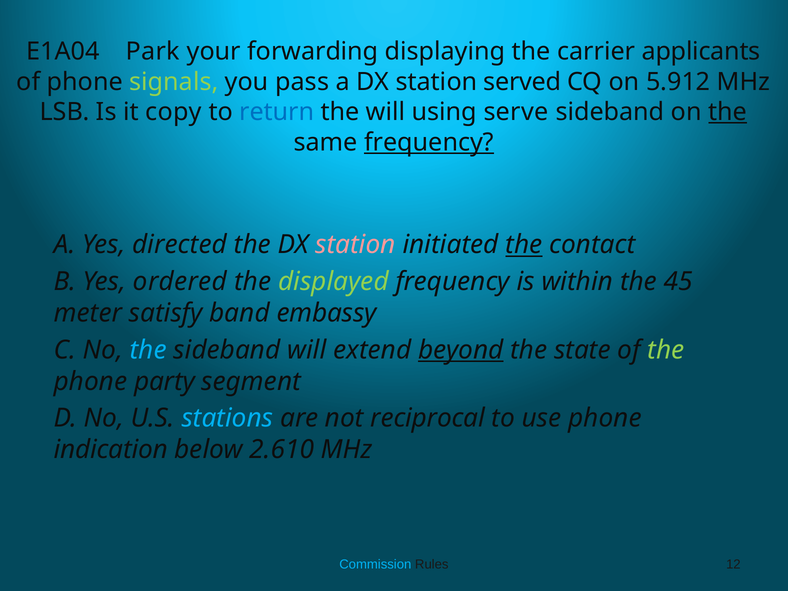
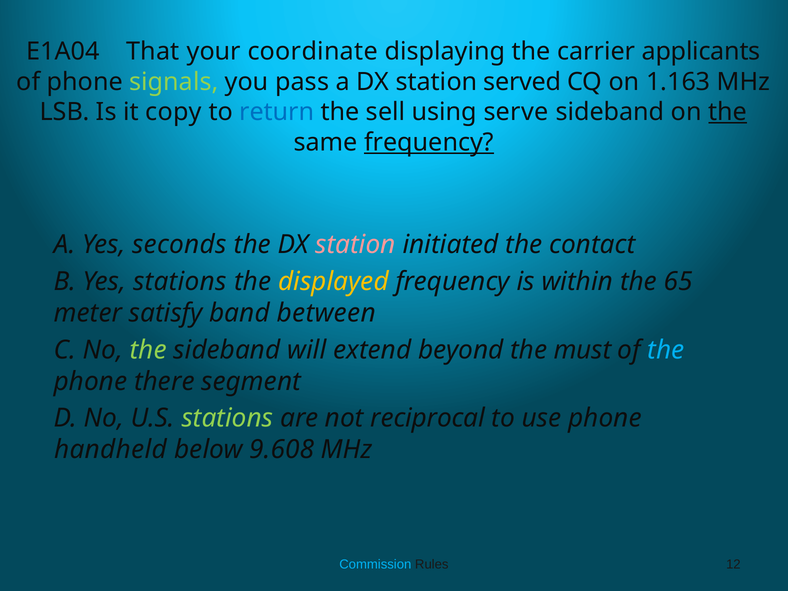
Park: Park -> That
forwarding: forwarding -> coordinate
5.912: 5.912 -> 1.163
the will: will -> sell
directed: directed -> seconds
the at (524, 245) underline: present -> none
Yes ordered: ordered -> stations
displayed colour: light green -> yellow
45: 45 -> 65
embassy: embassy -> between
the at (148, 350) colour: light blue -> light green
beyond underline: present -> none
state: state -> must
the at (666, 350) colour: light green -> light blue
party: party -> there
stations at (227, 418) colour: light blue -> light green
indication: indication -> handheld
2.610: 2.610 -> 9.608
